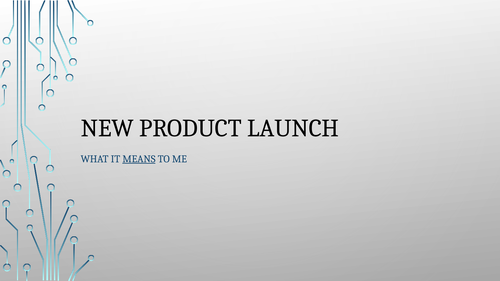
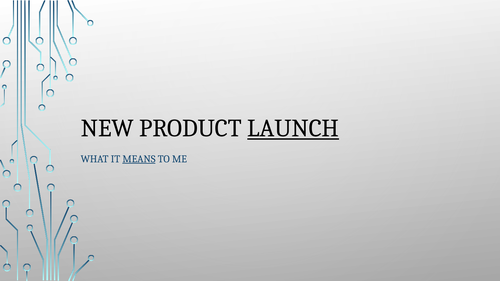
LAUNCH underline: none -> present
